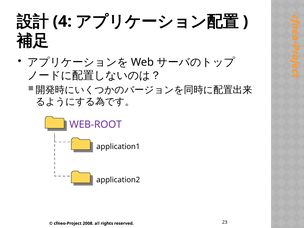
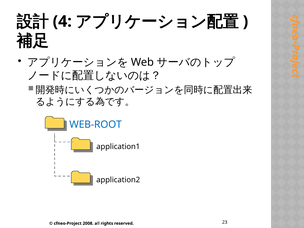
WEB-ROOT colour: purple -> blue
